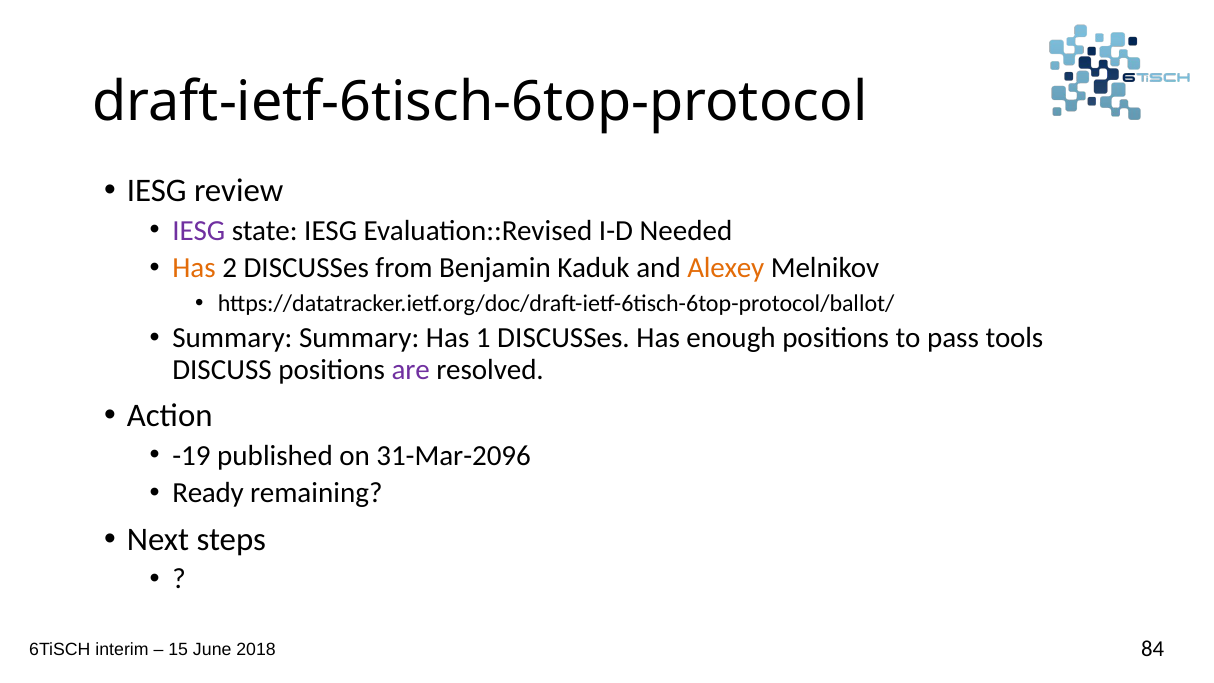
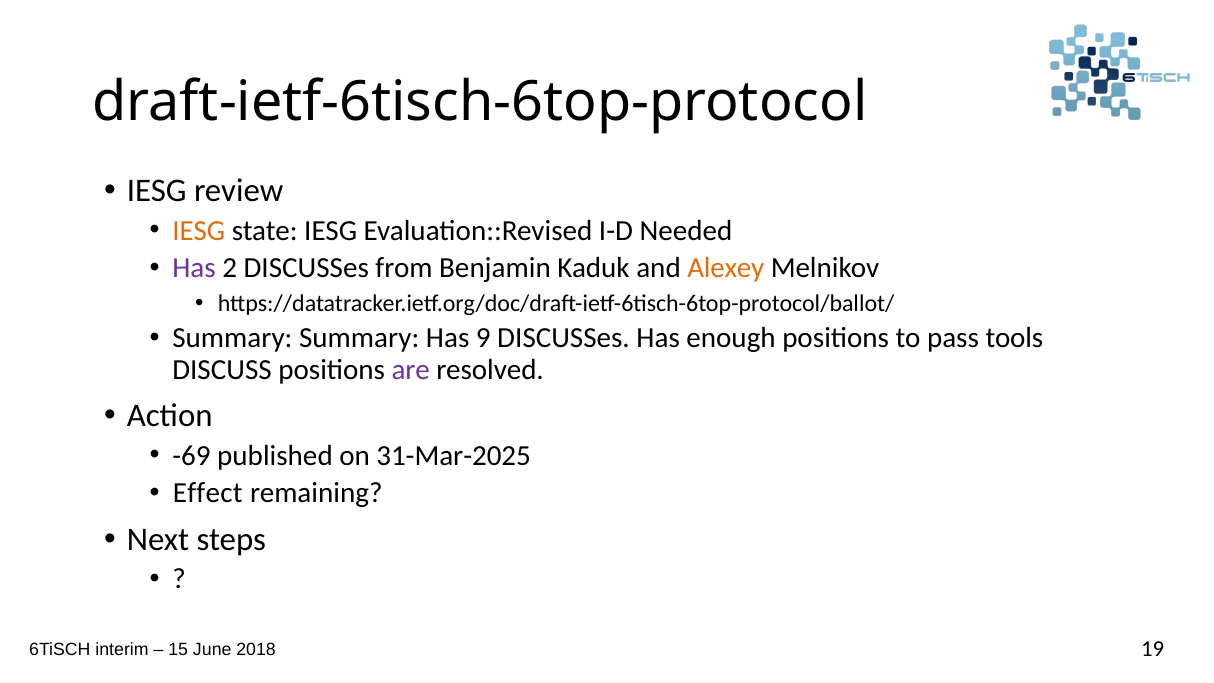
IESG at (199, 230) colour: purple -> orange
Has at (194, 268) colour: orange -> purple
1: 1 -> 9
-19: -19 -> -69
31-Mar-2096: 31-Mar-2096 -> 31-Mar-2025
Ready: Ready -> Effect
84: 84 -> 19
